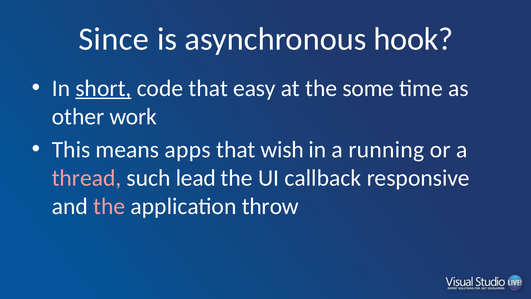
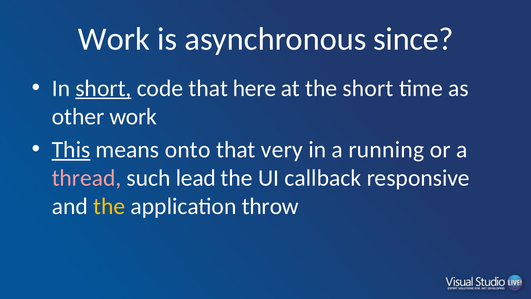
Since at (114, 39): Since -> Work
hook: hook -> since
easy: easy -> here
the some: some -> short
This underline: none -> present
apps: apps -> onto
wish: wish -> very
the at (109, 206) colour: pink -> yellow
